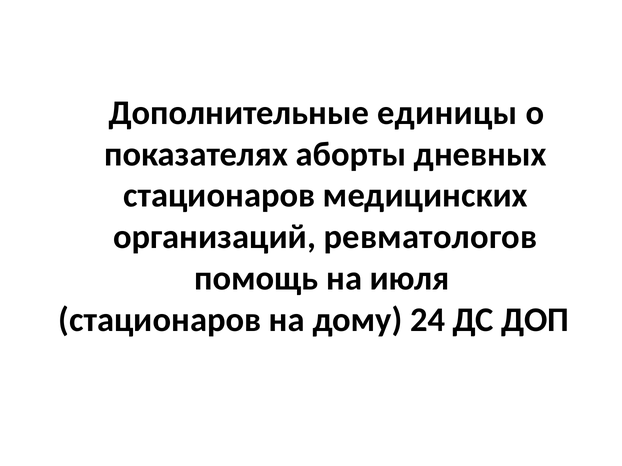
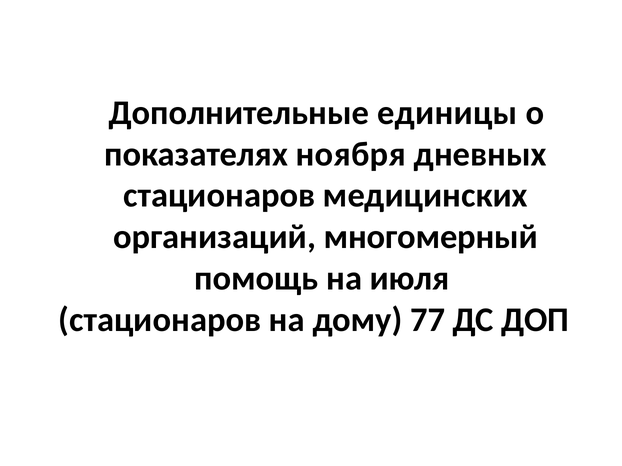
аборты: аборты -> ноября
ревматологов: ревматологов -> многомерный
24: 24 -> 77
